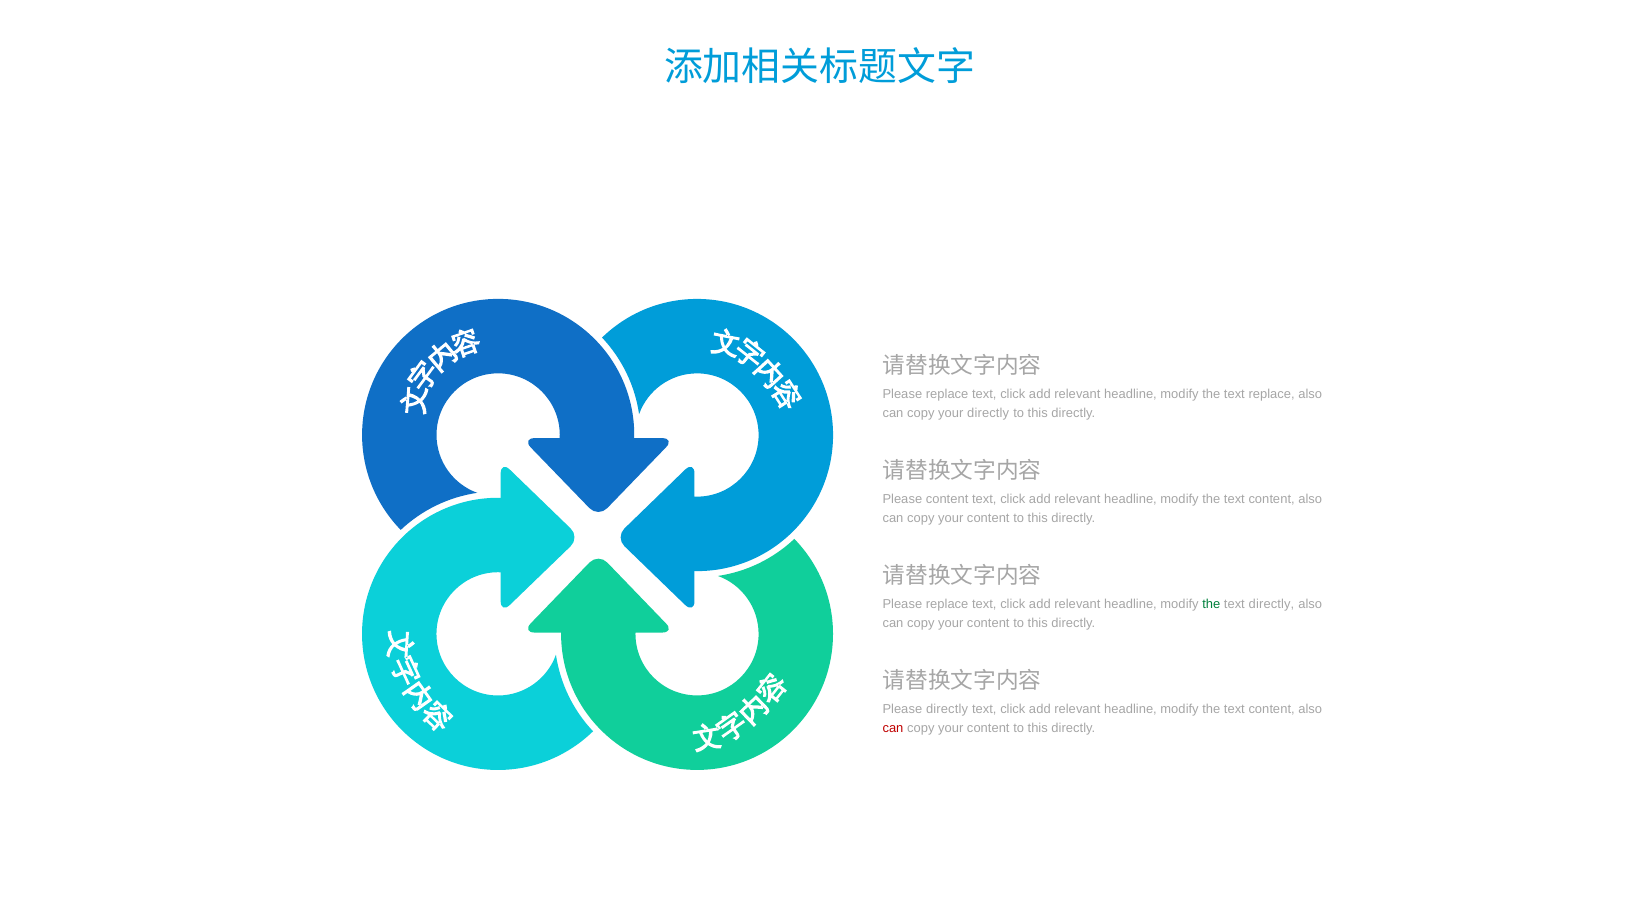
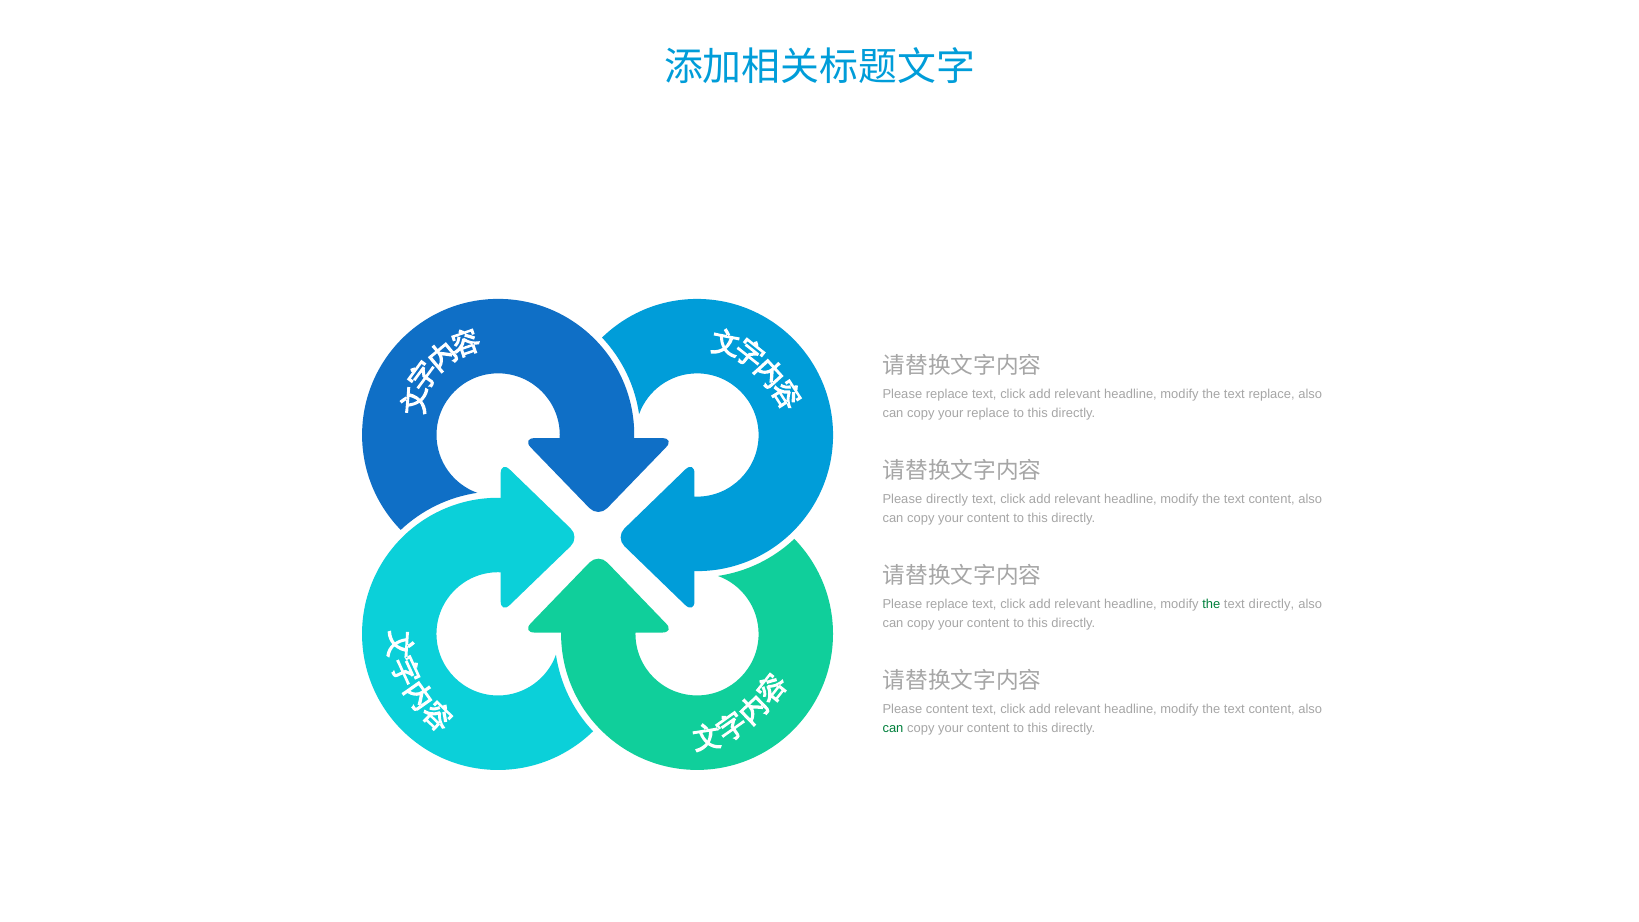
your directly: directly -> replace
Please content: content -> directly
Please directly: directly -> content
can at (893, 728) colour: red -> green
